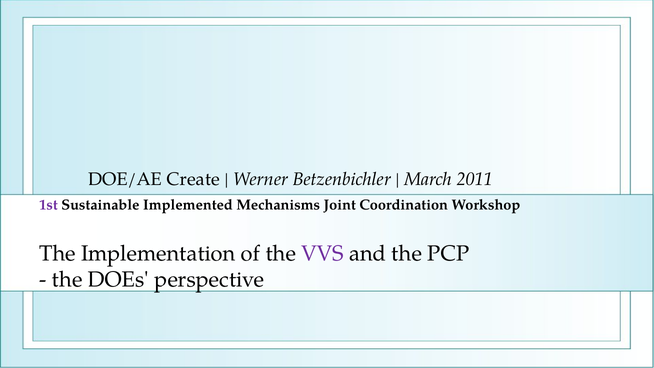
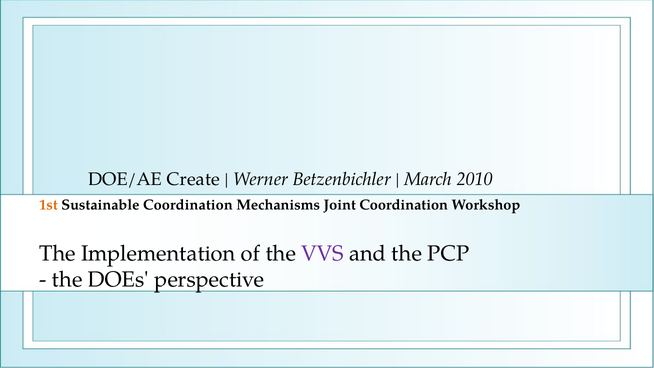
2011: 2011 -> 2010
1st colour: purple -> orange
Sustainable Implemented: Implemented -> Coordination
